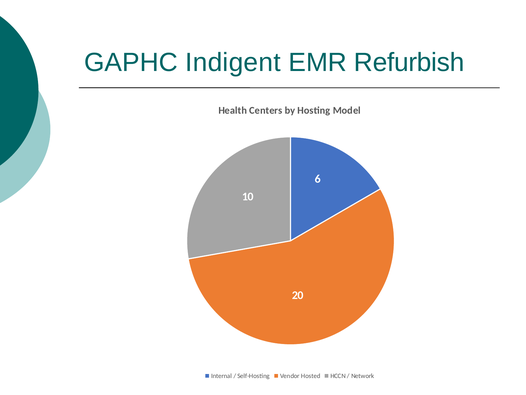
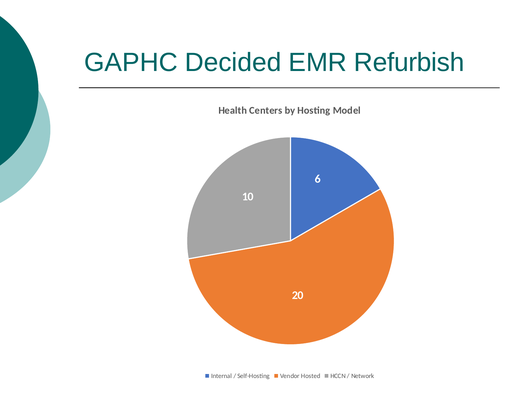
Indigent: Indigent -> Decided
